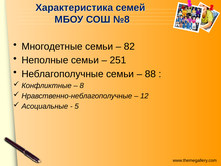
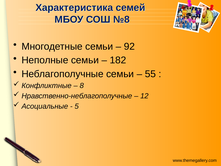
82: 82 -> 92
251: 251 -> 182
88: 88 -> 55
